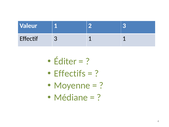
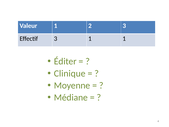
Effectifs: Effectifs -> Clinique
